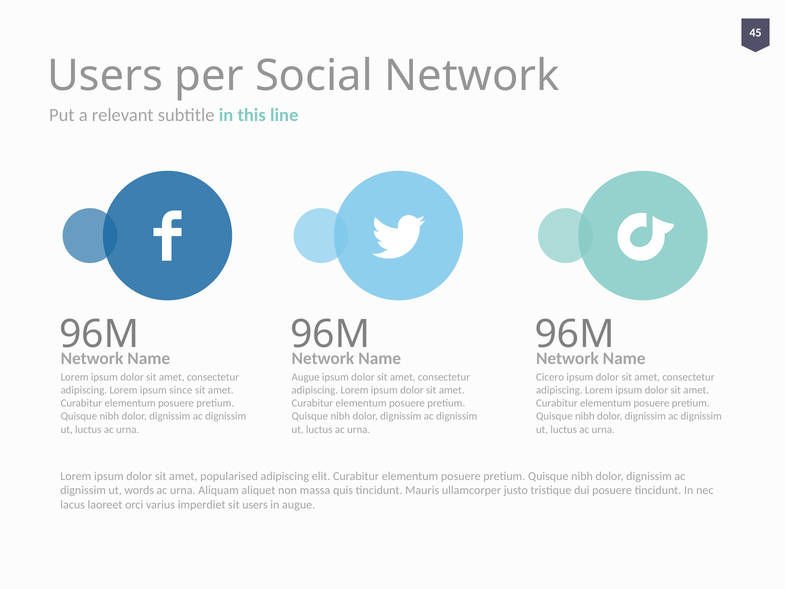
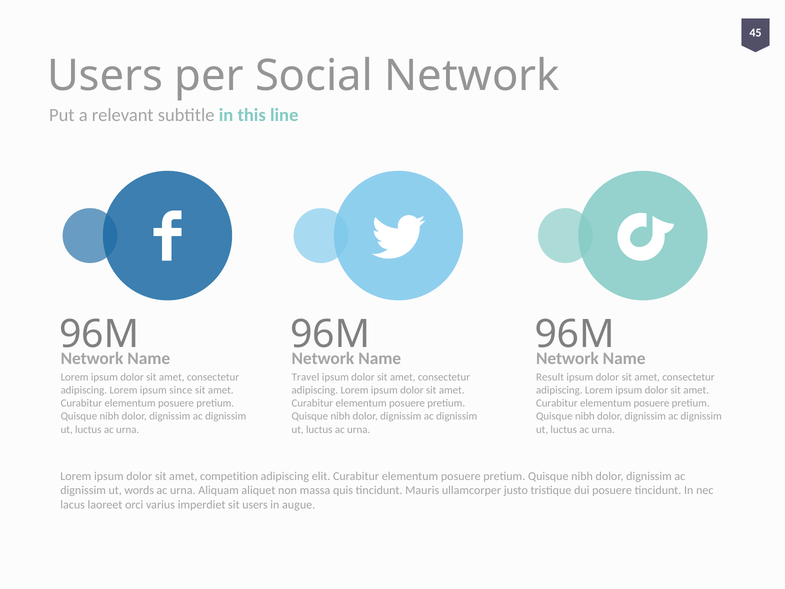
Augue at (306, 377): Augue -> Travel
Cicero: Cicero -> Result
popularised: popularised -> competition
